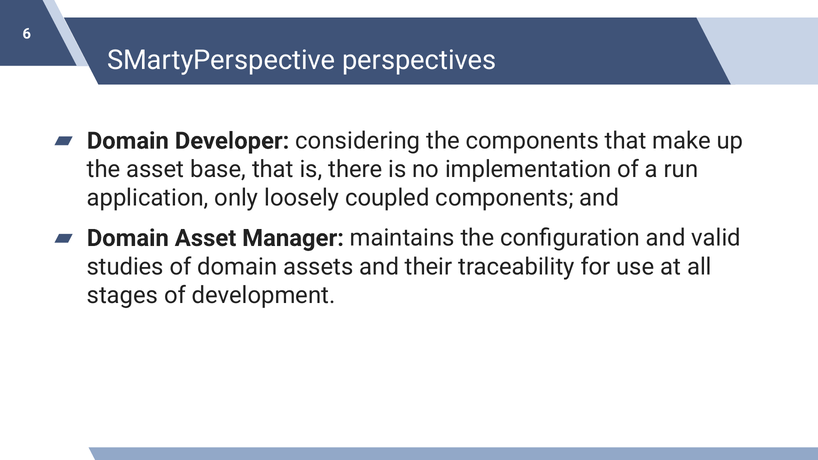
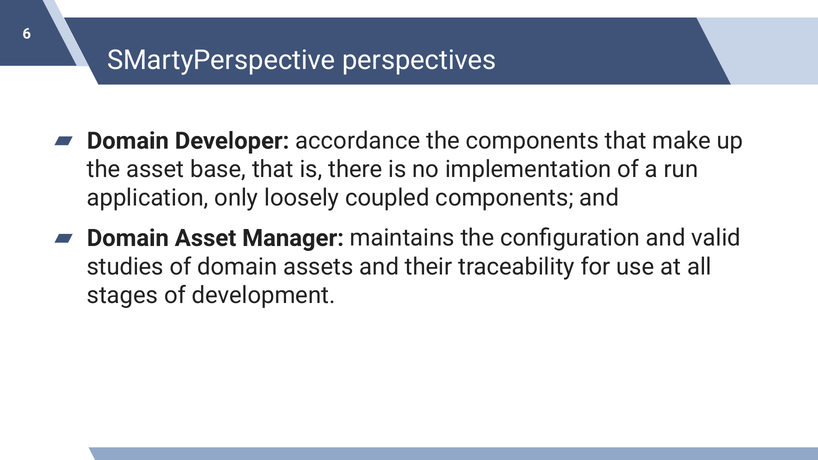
considering: considering -> accordance
